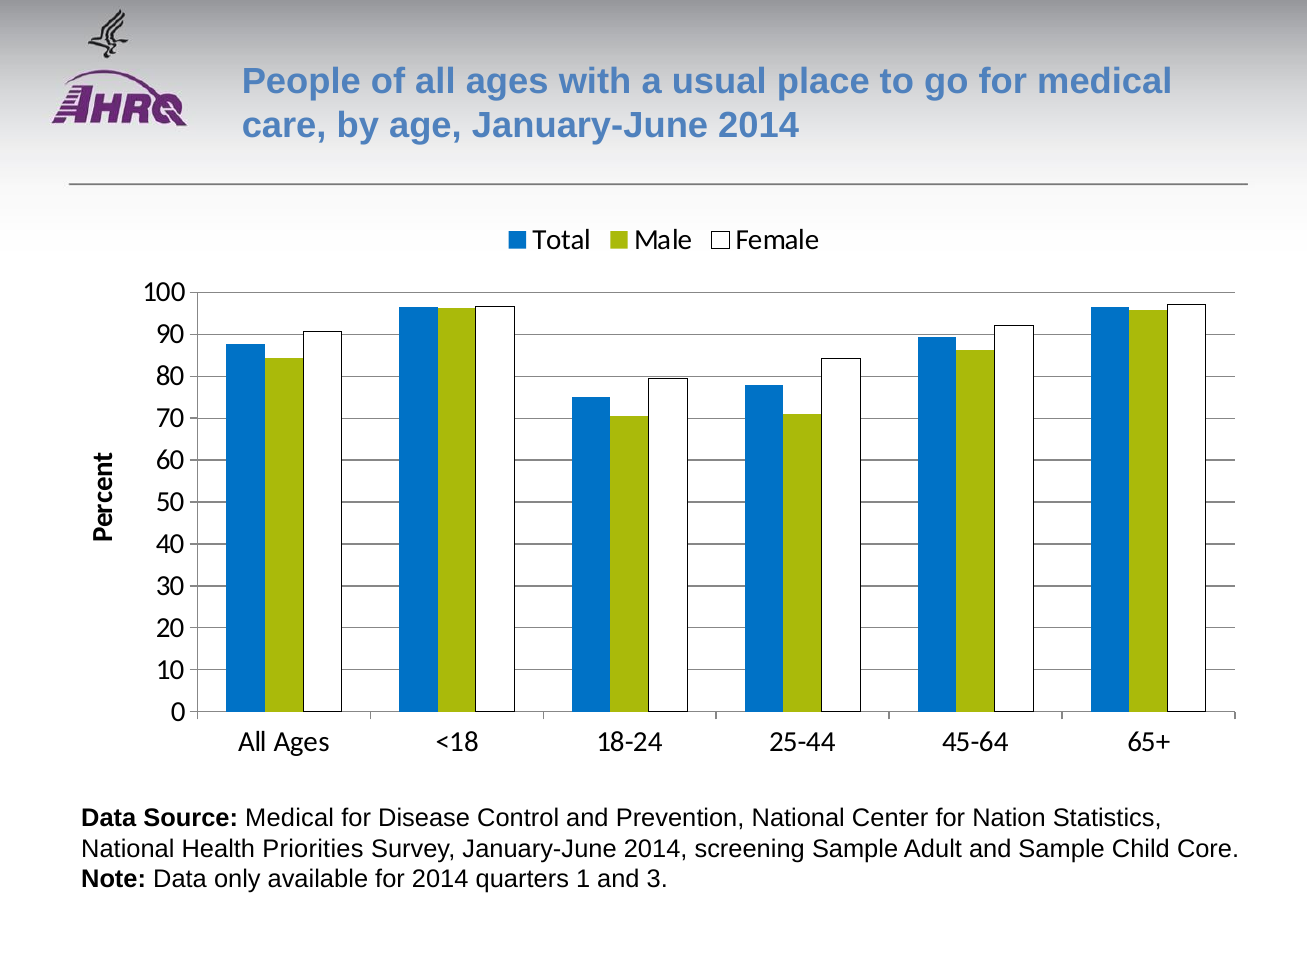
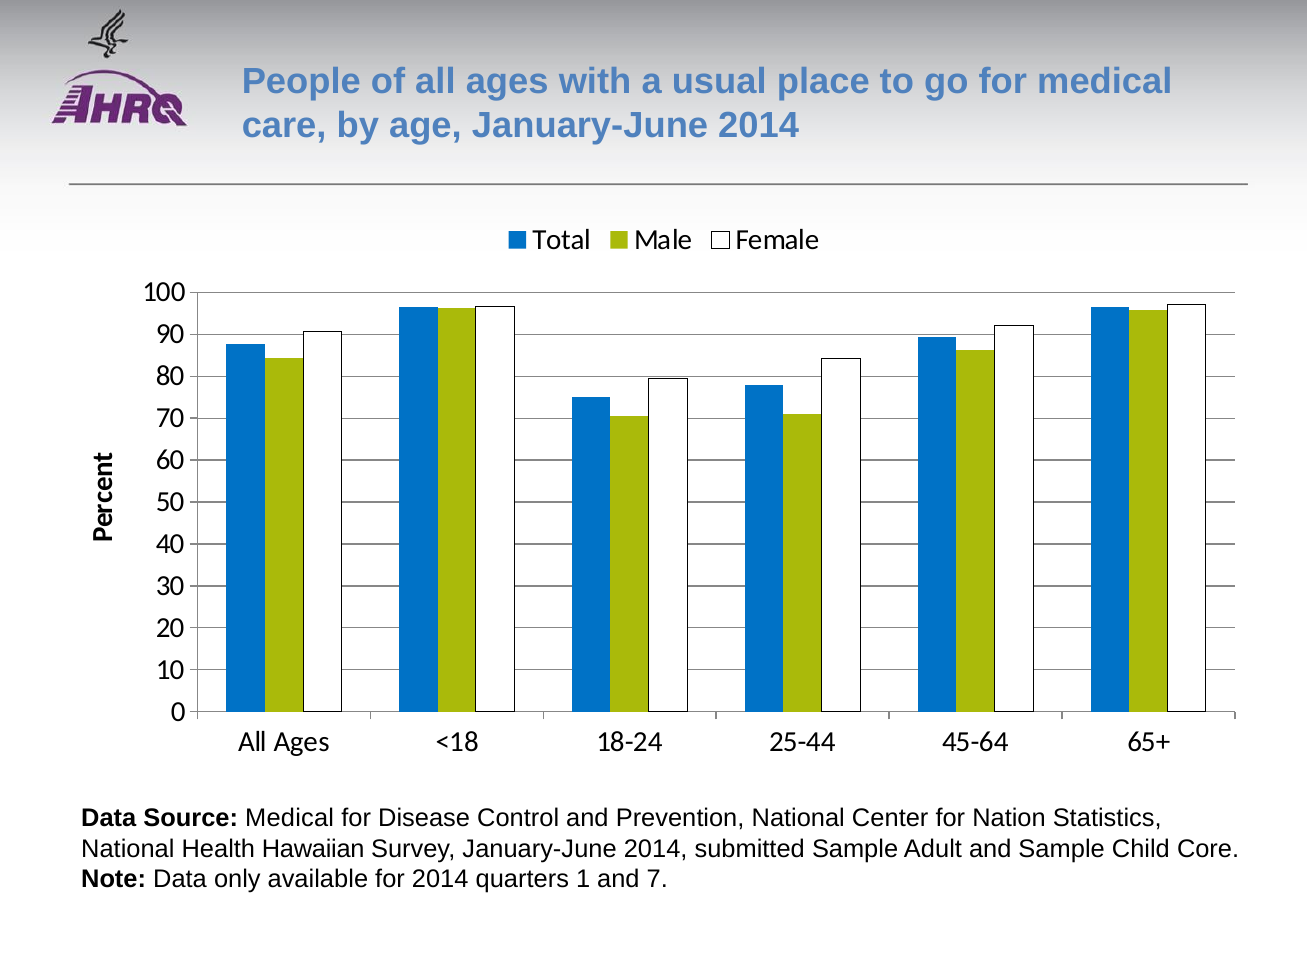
Priorities: Priorities -> Hawaiian
screening: screening -> submitted
3: 3 -> 7
